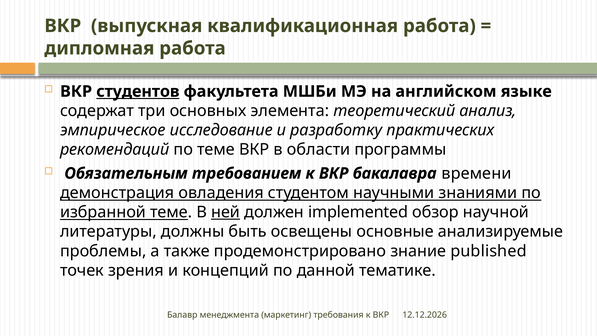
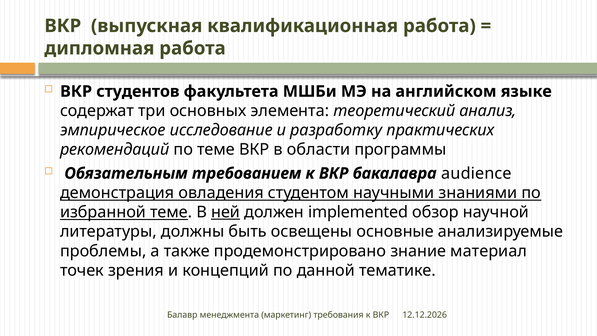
студентов underline: present -> none
времени: времени -> audience
published: published -> материал
